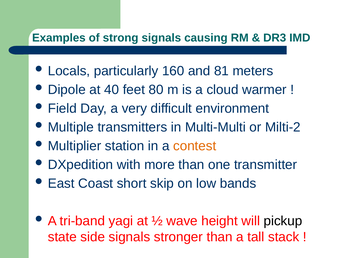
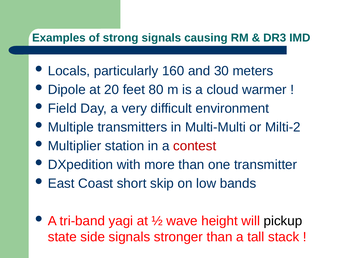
81: 81 -> 30
40: 40 -> 20
contest colour: orange -> red
